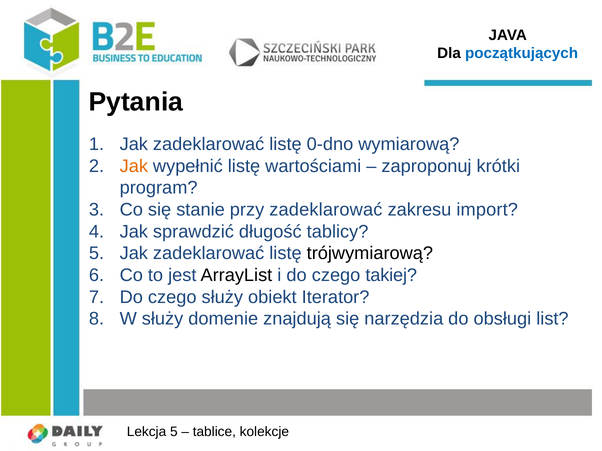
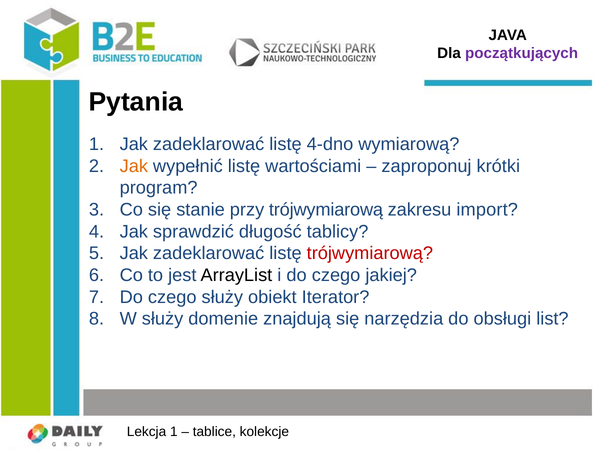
początkujących colour: blue -> purple
0-dno: 0-dno -> 4-dno
przy zadeklarować: zadeklarować -> trójwymiarową
trójwymiarową at (370, 254) colour: black -> red
takiej: takiej -> jakiej
Lekcja 5: 5 -> 1
